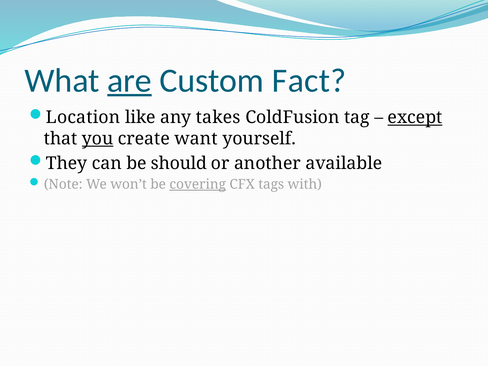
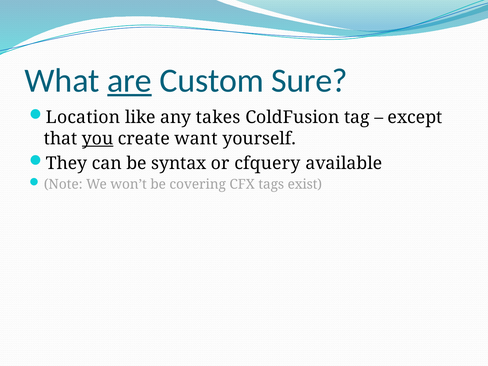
Fact: Fact -> Sure
except underline: present -> none
should: should -> syntax
another: another -> cfquery
covering underline: present -> none
with: with -> exist
